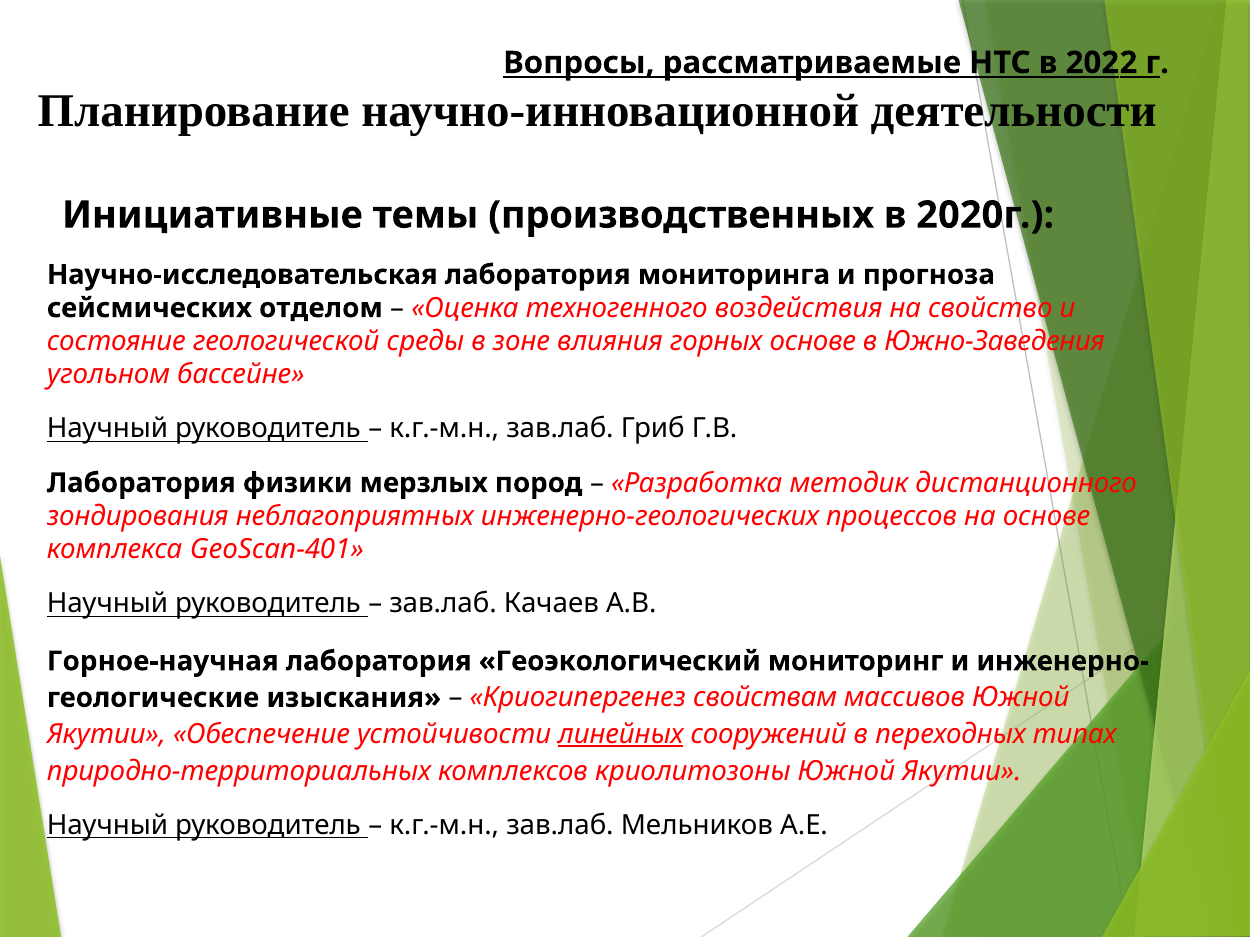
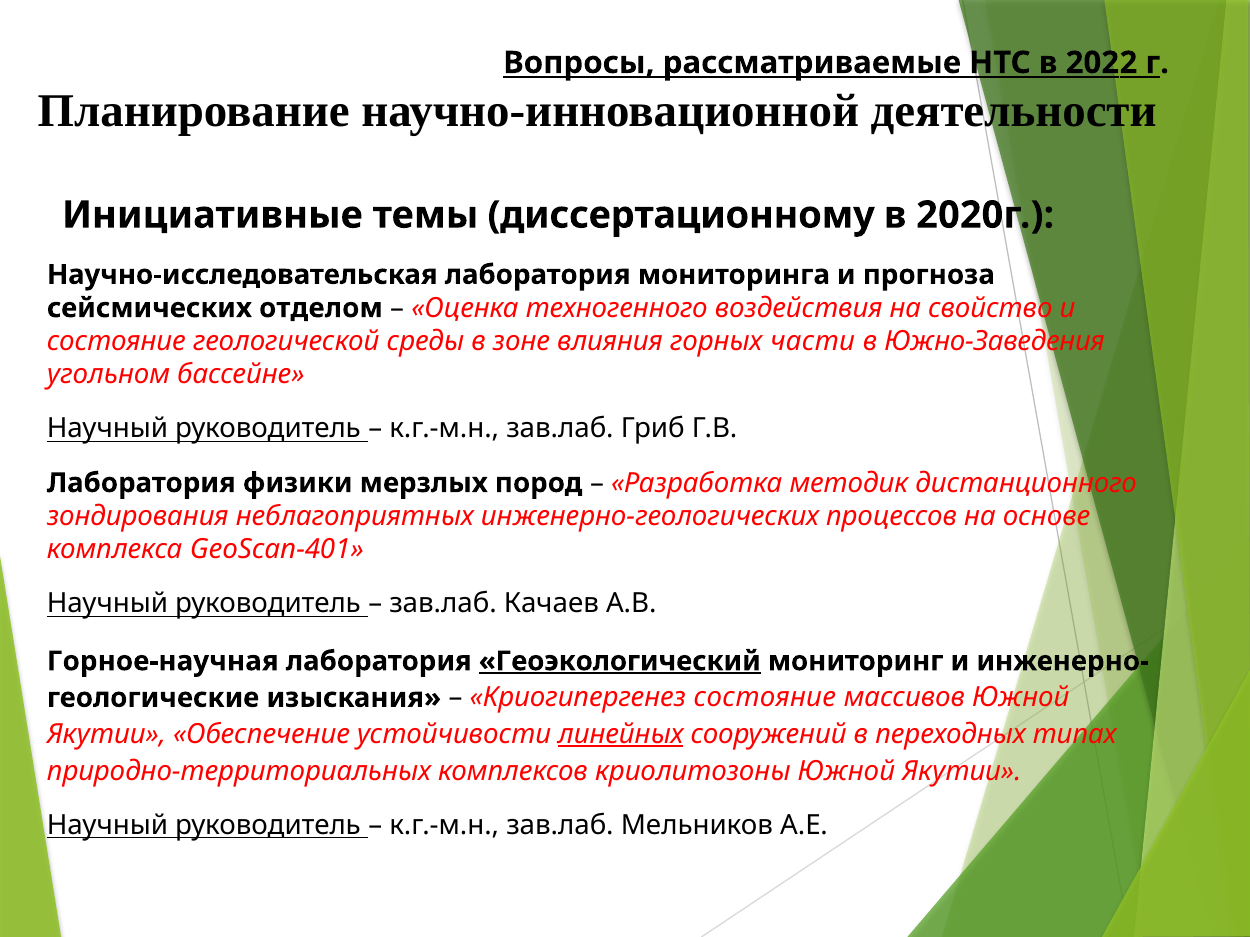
производственных: производственных -> диссертационному
горных основе: основе -> части
Геоэкологический underline: none -> present
Криогипергенез свойствам: свойствам -> состояние
